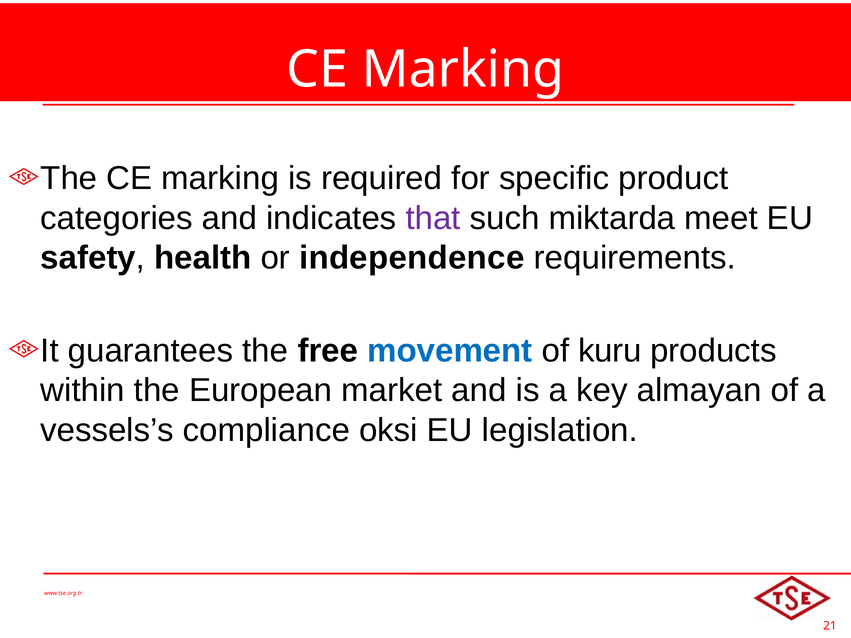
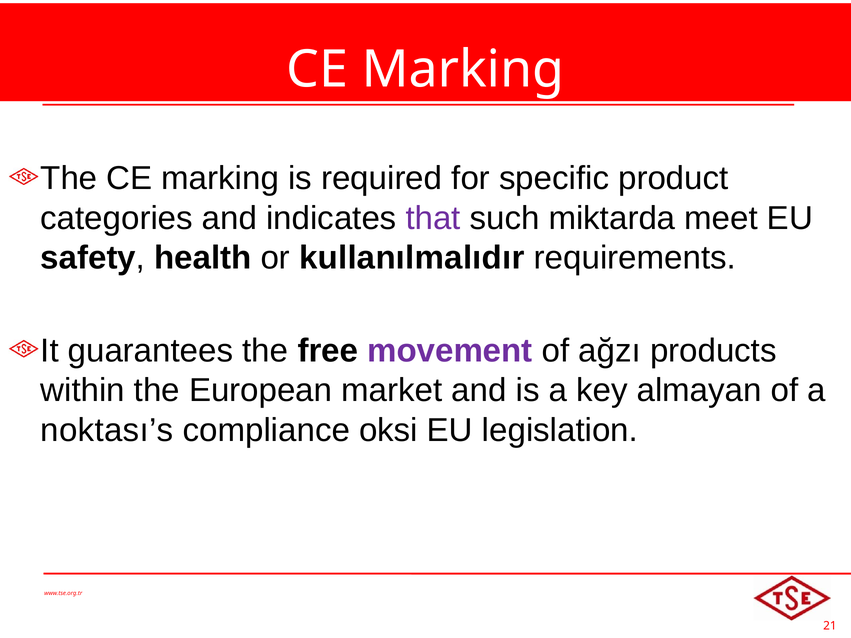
independence: independence -> kullanılmalıdır
movement colour: blue -> purple
kuru: kuru -> ağzı
vessels’s: vessels’s -> noktası’s
